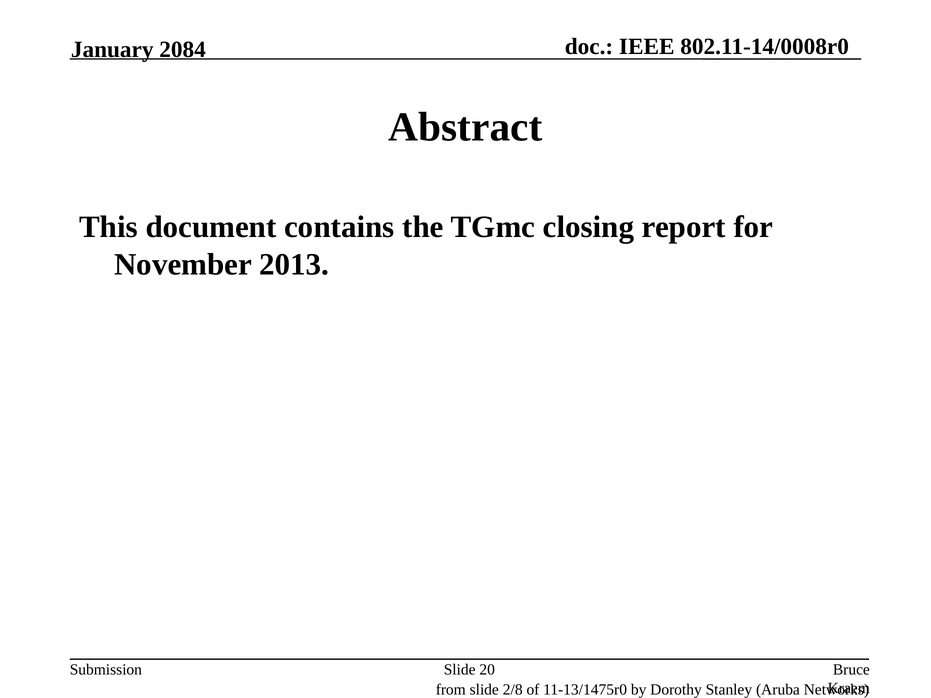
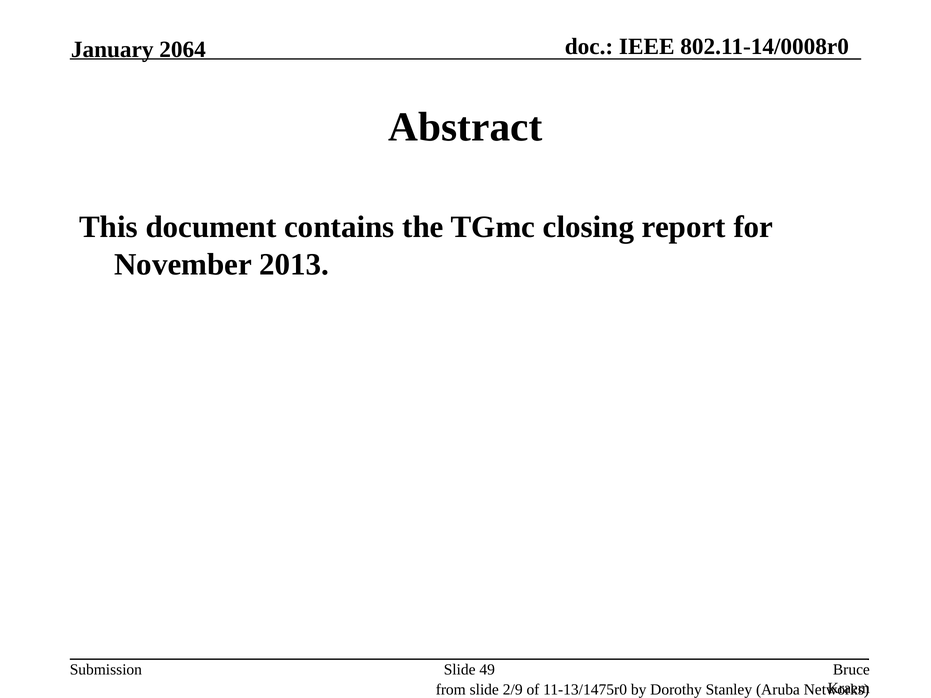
2084: 2084 -> 2064
20: 20 -> 49
2/8: 2/8 -> 2/9
